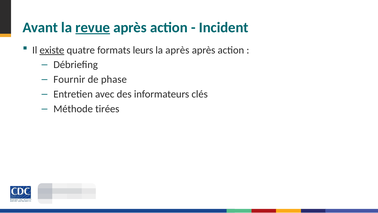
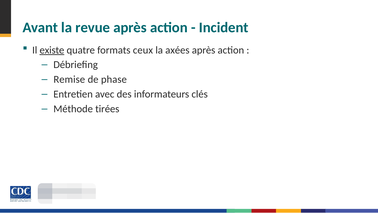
revue underline: present -> none
leurs: leurs -> ceux
la après: après -> axées
Fournir: Fournir -> Remise
